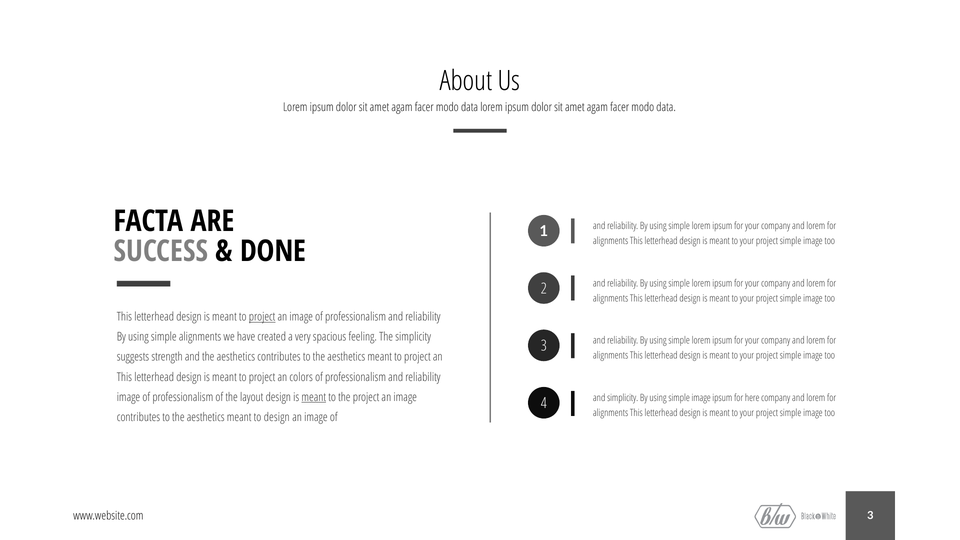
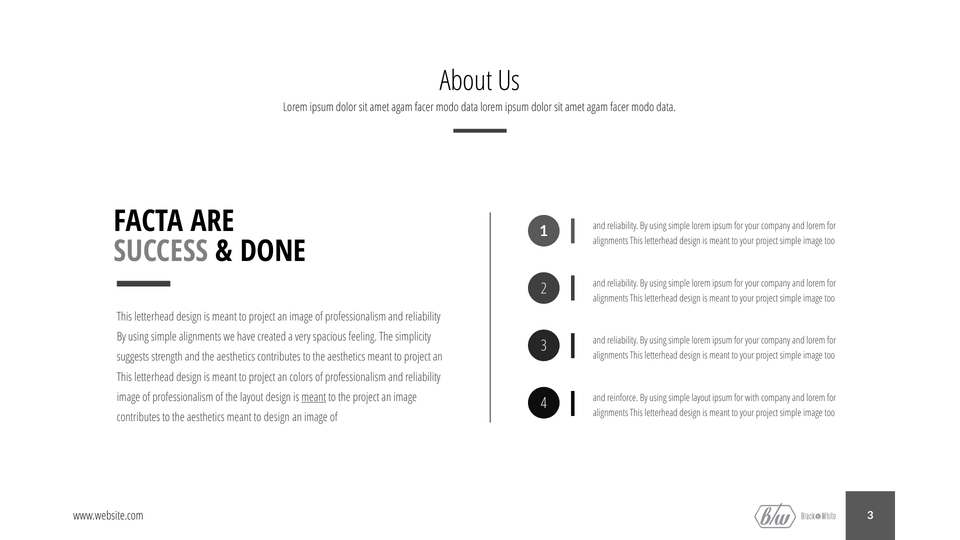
project at (262, 317) underline: present -> none
and simplicity: simplicity -> reinforce
using simple image: image -> layout
here: here -> with
